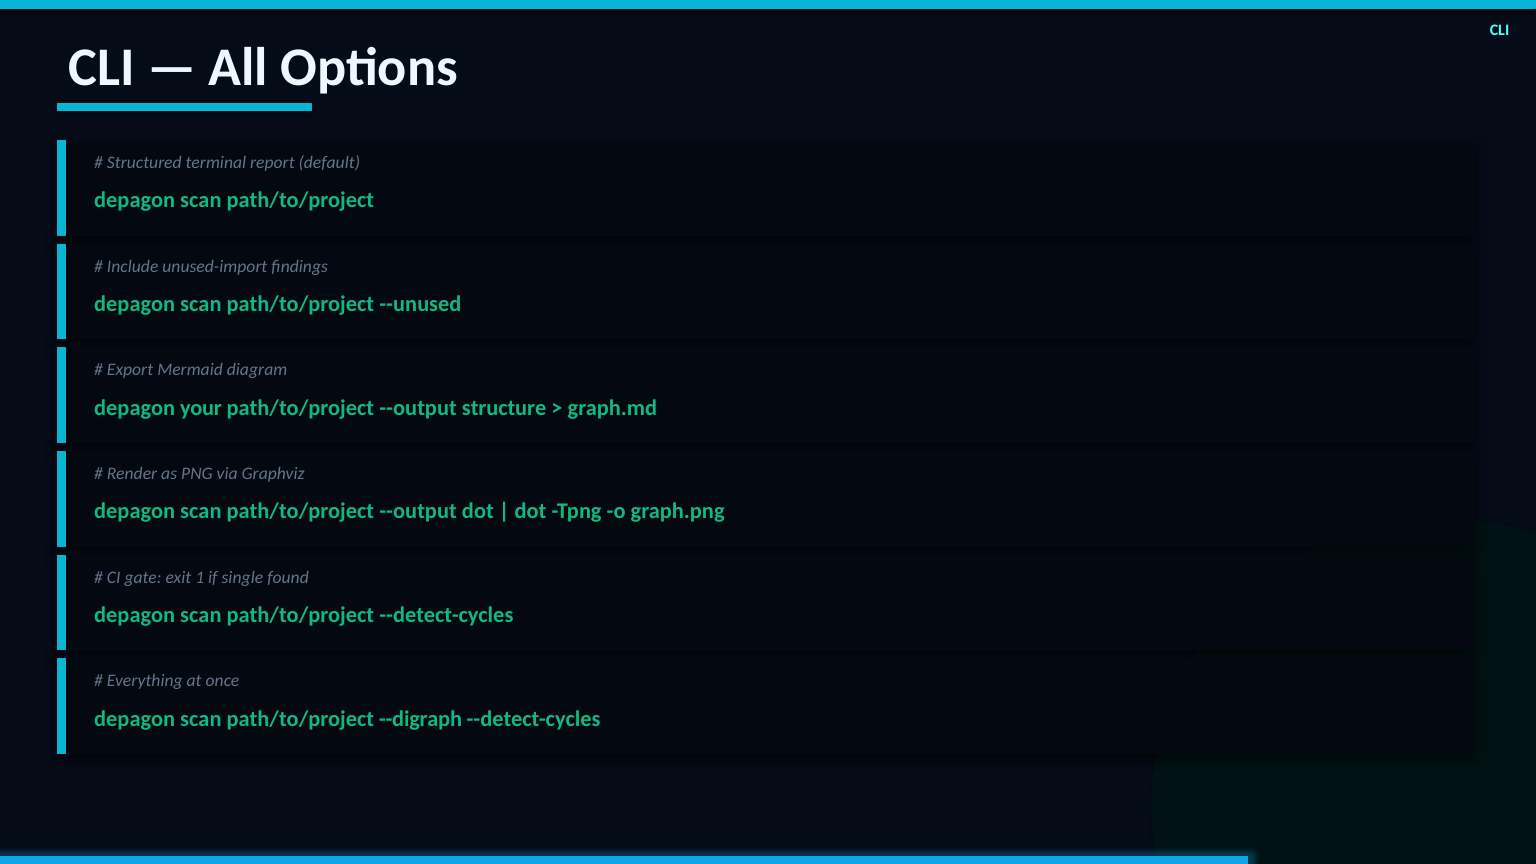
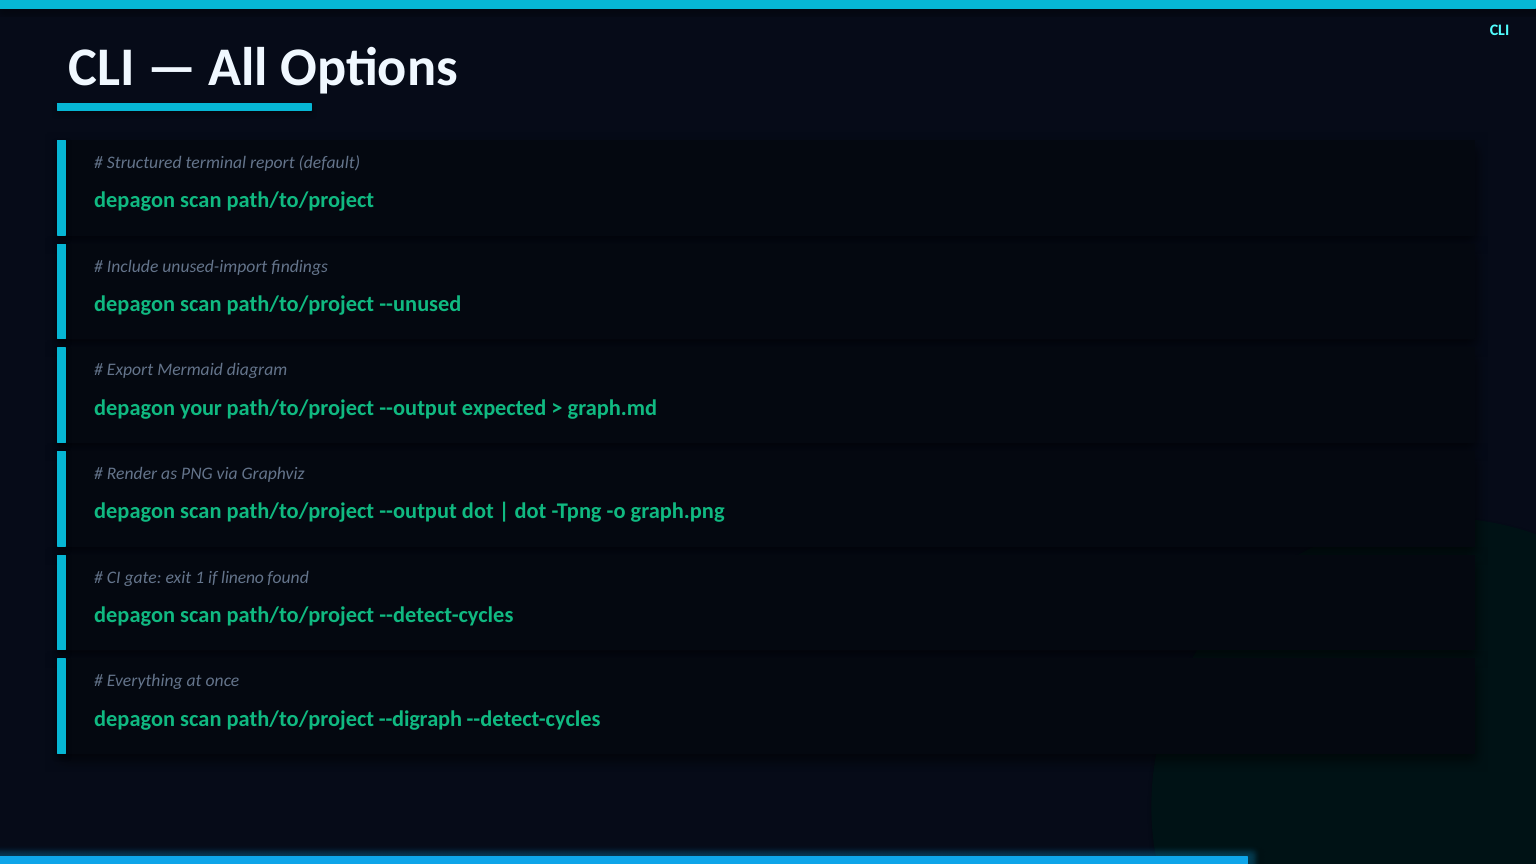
structure: structure -> expected
single: single -> lineno
